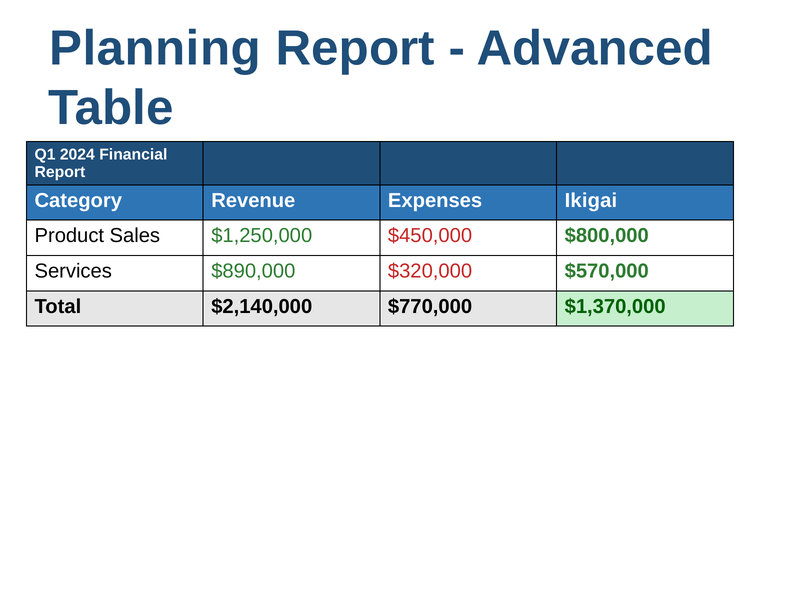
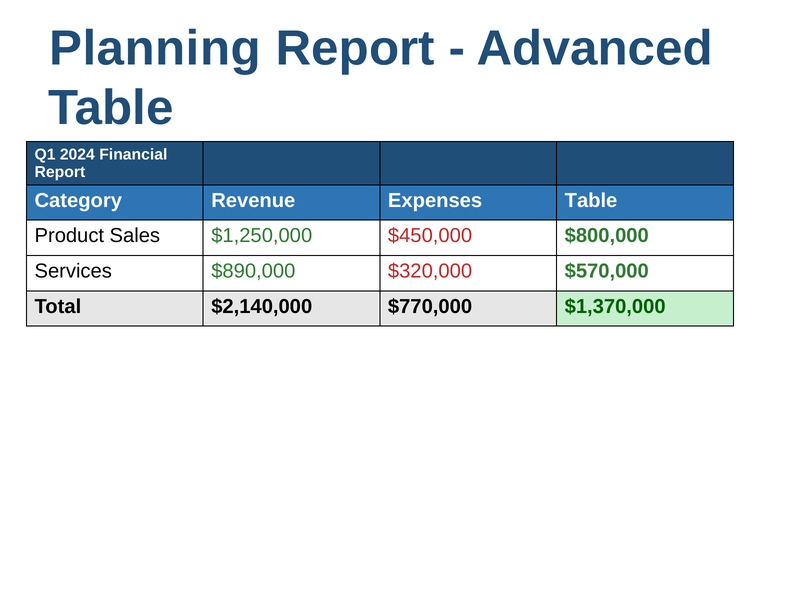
Expenses Ikigai: Ikigai -> Table
